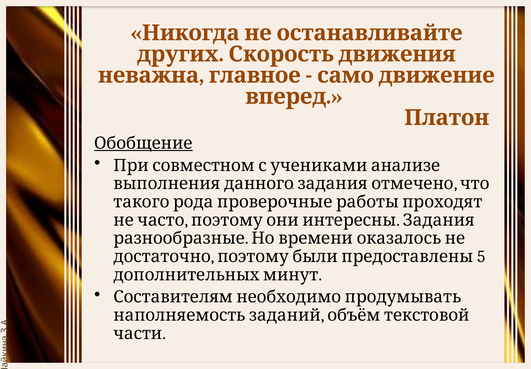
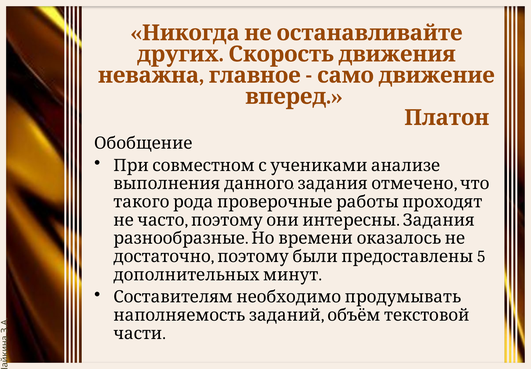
Обобщение underline: present -> none
